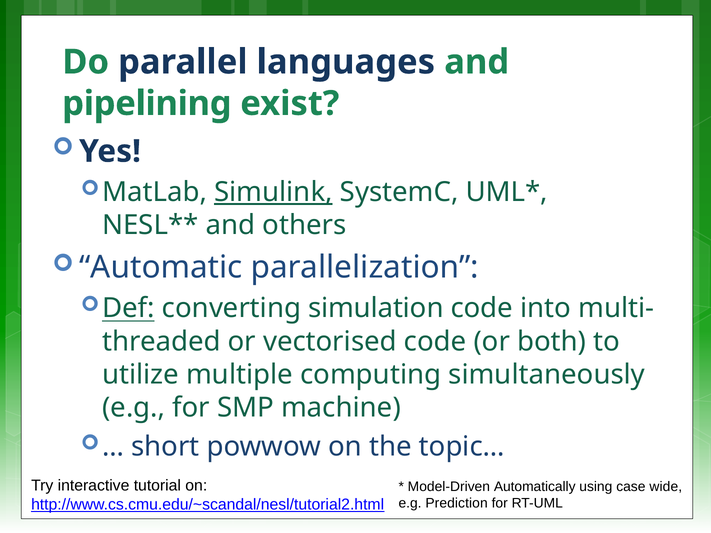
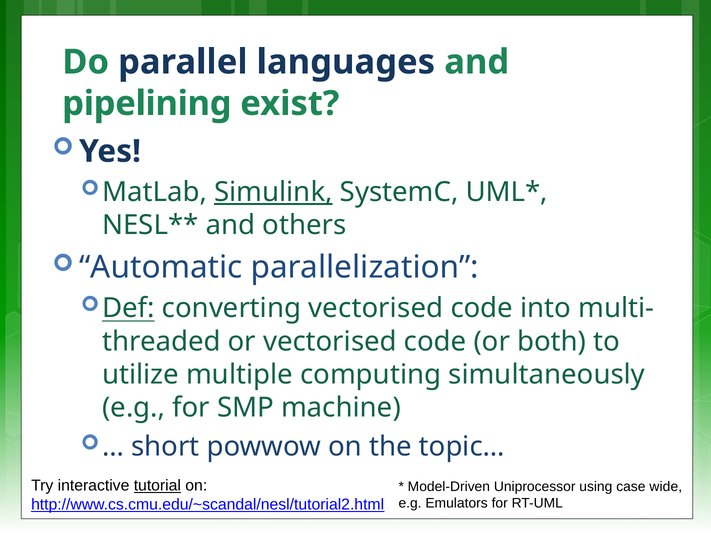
converting simulation: simulation -> vectorised
tutorial underline: none -> present
Automatically: Automatically -> Uniprocessor
Prediction: Prediction -> Emulators
